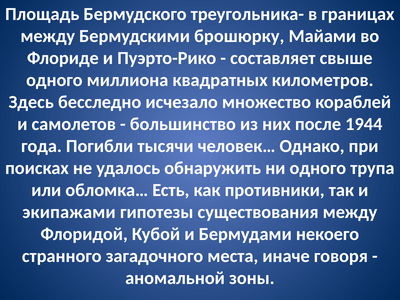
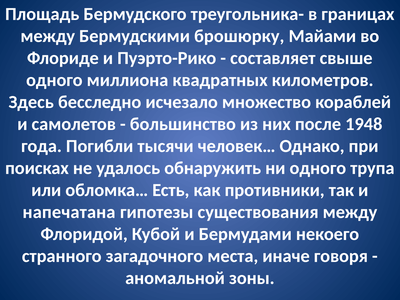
1944: 1944 -> 1948
экипажами: экипажами -> напечатана
